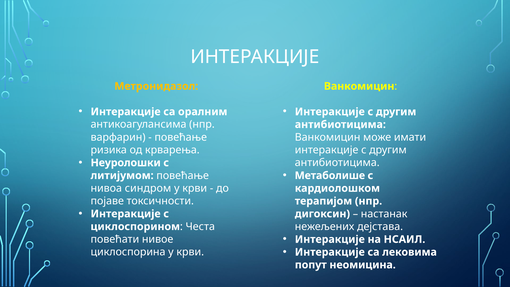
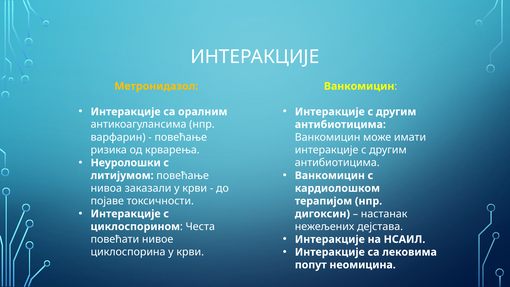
Метаболише at (330, 175): Метаболише -> Ванкомицин
синдром: синдром -> заказали
